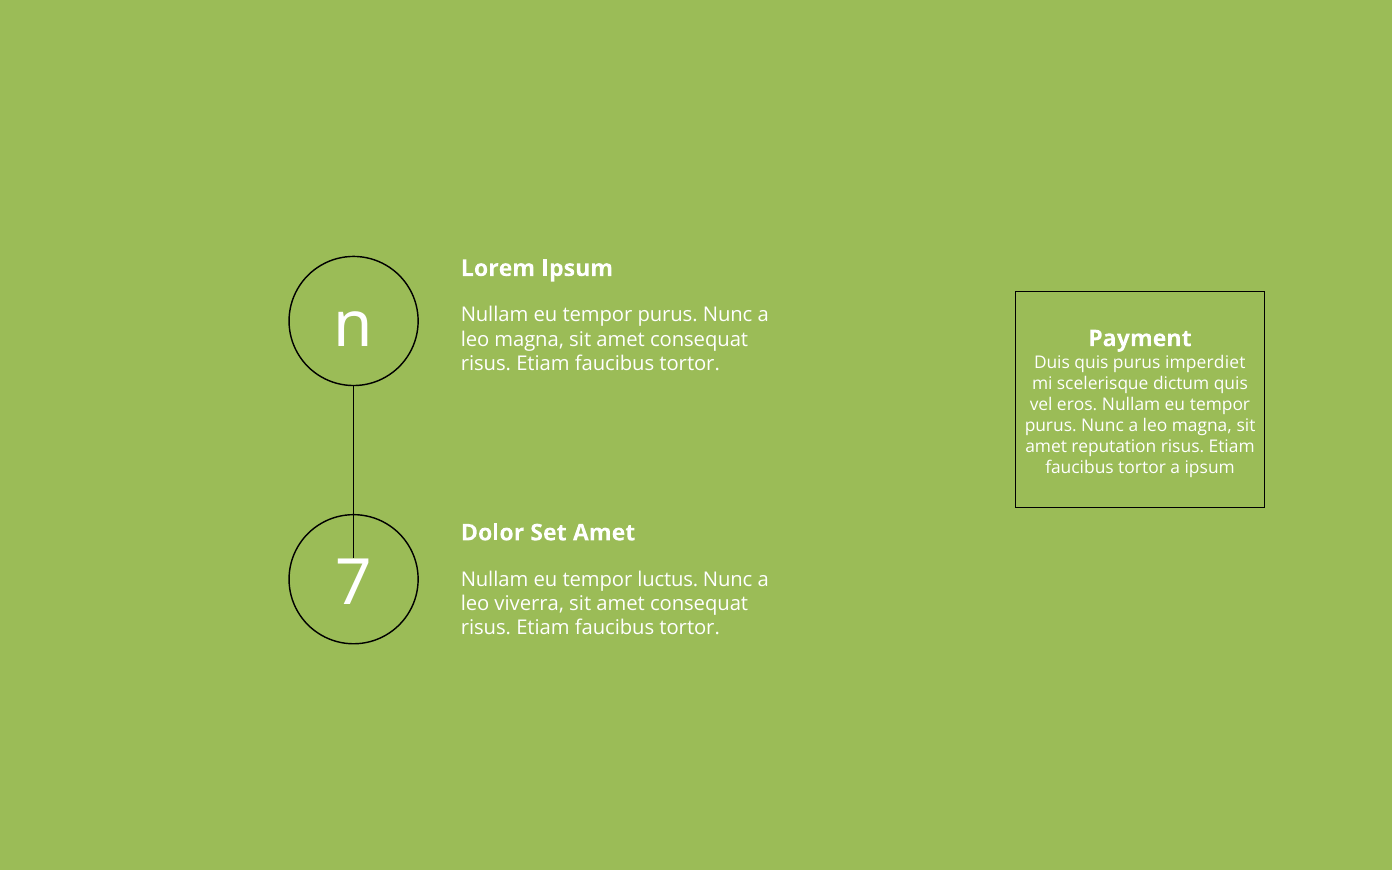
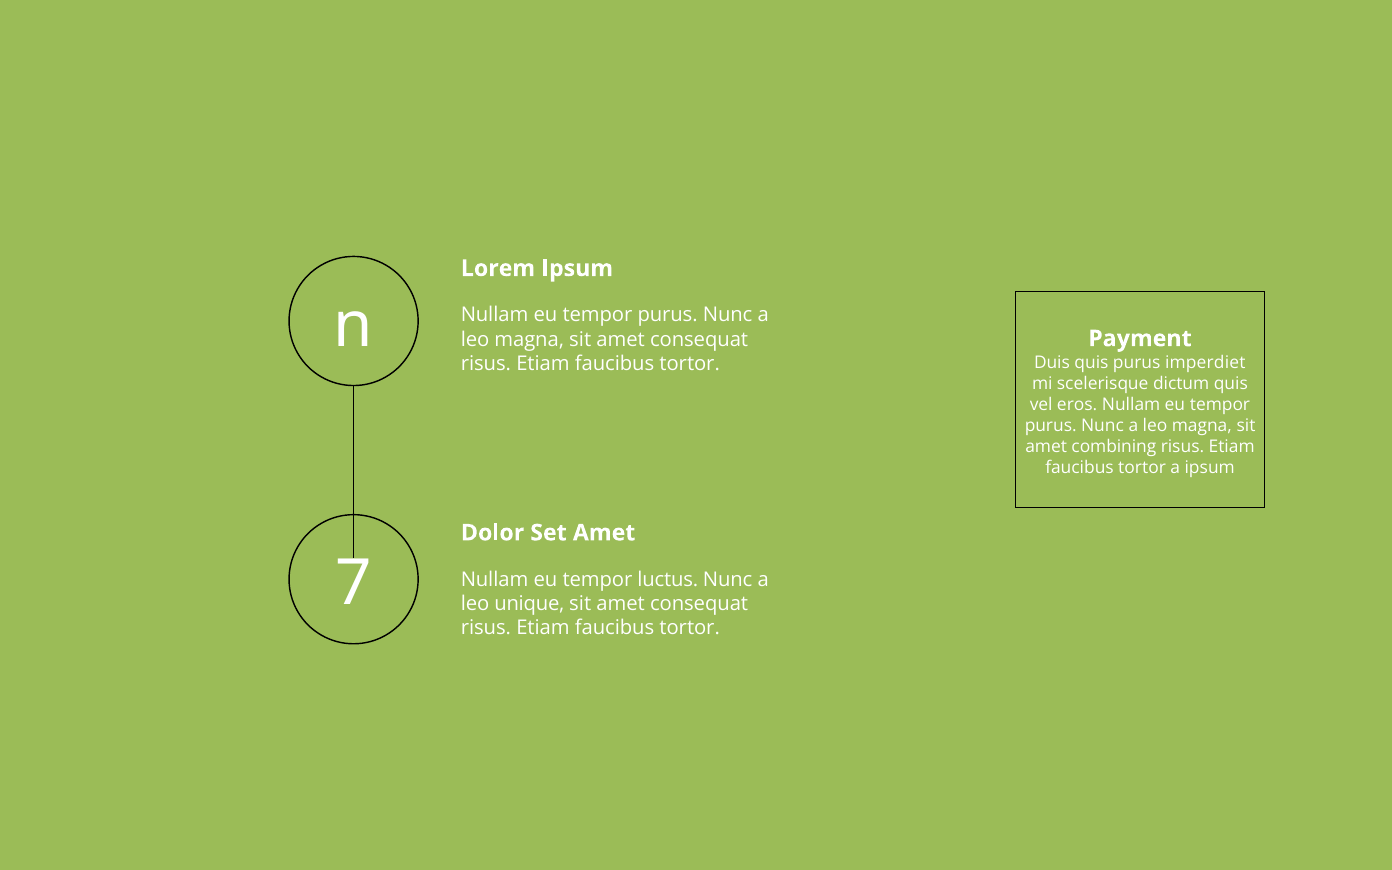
reputation: reputation -> combining
viverra: viverra -> unique
